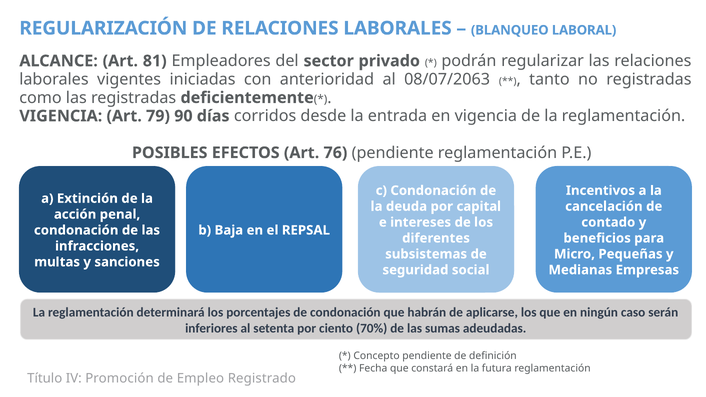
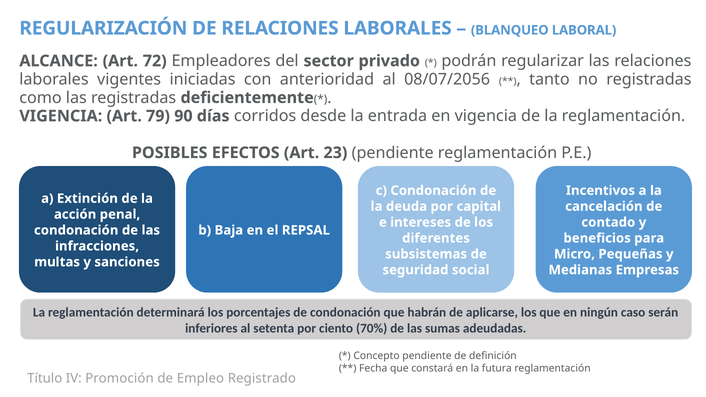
81: 81 -> 72
08/07/2063: 08/07/2063 -> 08/07/2056
76: 76 -> 23
